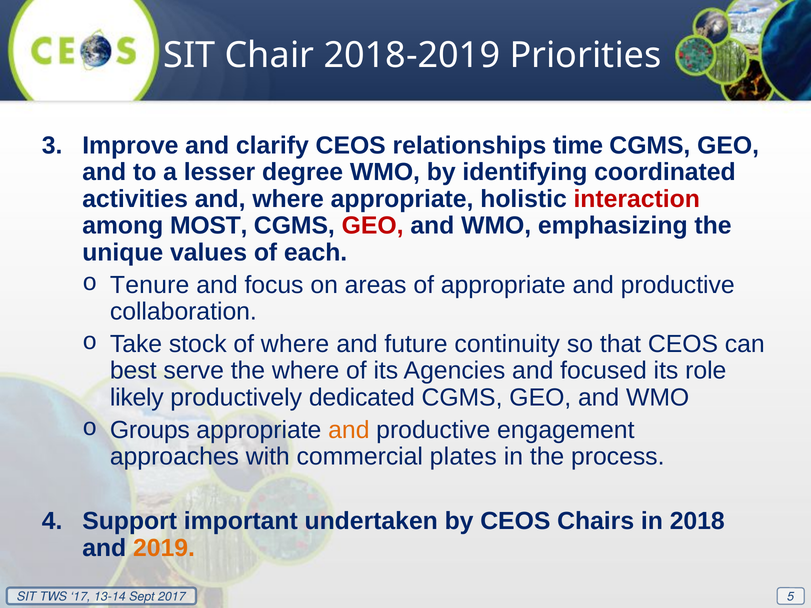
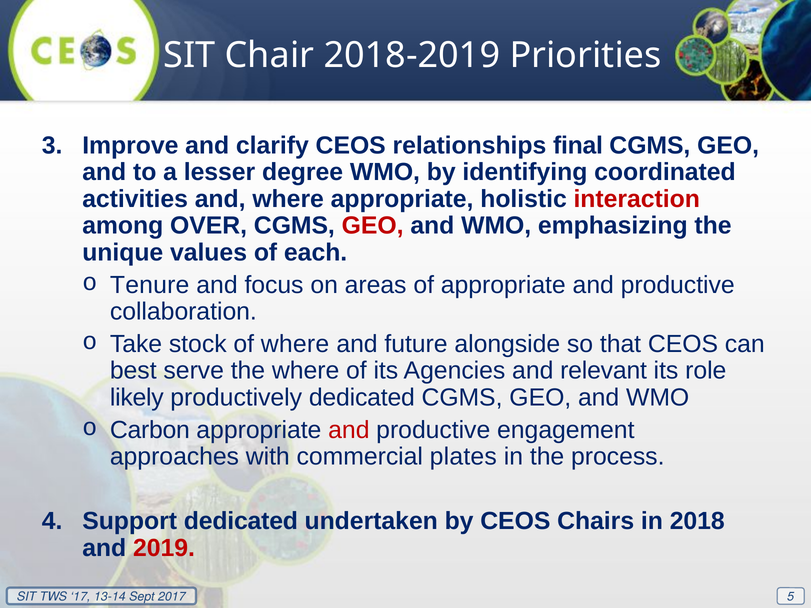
time: time -> final
MOST: MOST -> OVER
continuity: continuity -> alongside
focused: focused -> relevant
Groups: Groups -> Carbon
and at (349, 430) colour: orange -> red
Support important: important -> dedicated
2019 colour: orange -> red
